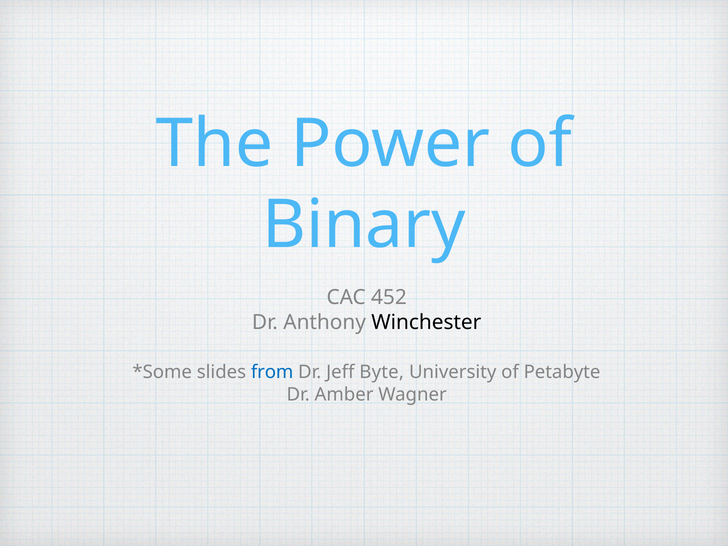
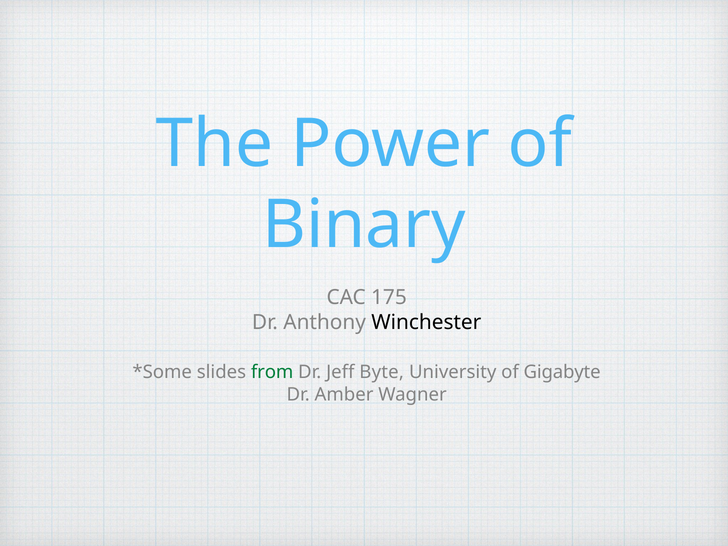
452: 452 -> 175
from colour: blue -> green
Petabyte: Petabyte -> Gigabyte
